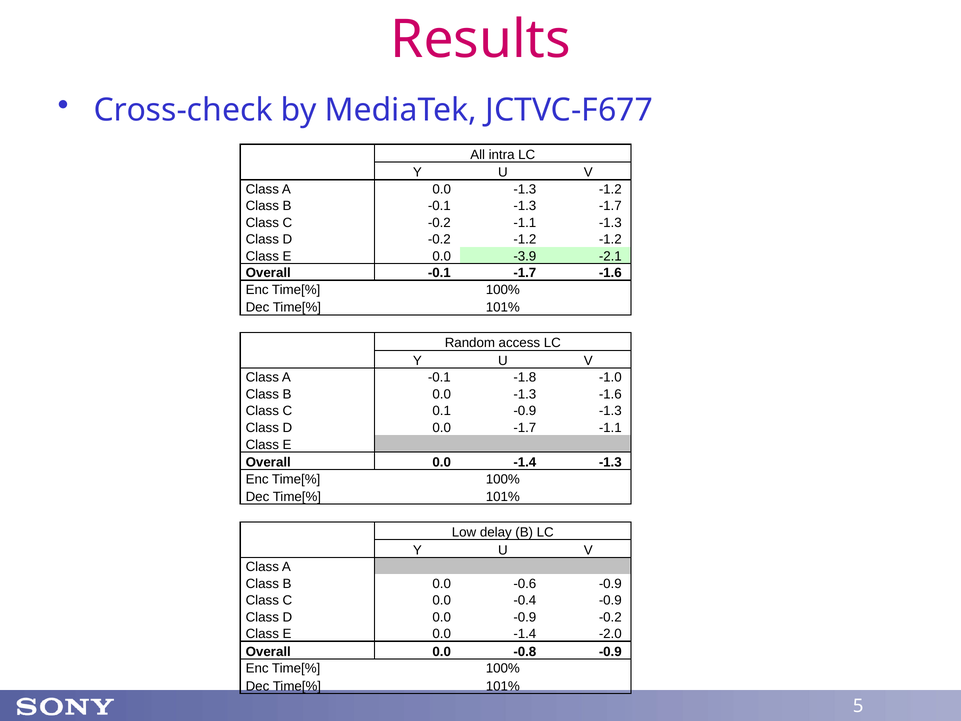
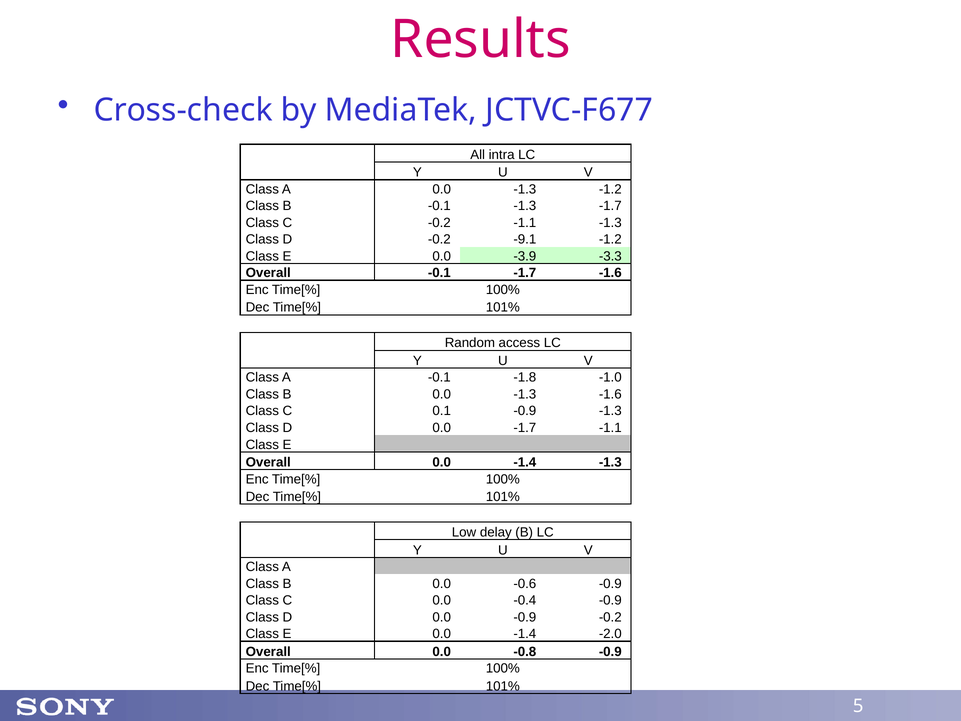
-0.2 -1.2: -1.2 -> -9.1
-2.1: -2.1 -> -3.3
